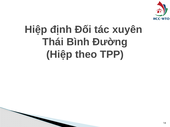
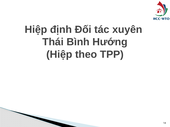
Đường: Đường -> Hướng
